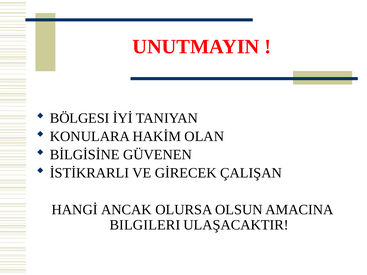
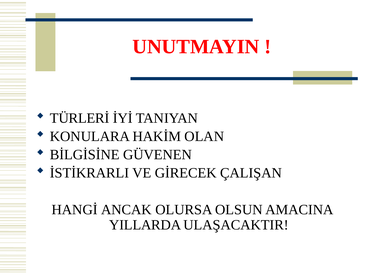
BÖLGESI: BÖLGESI -> TÜRLERİ
BILGILERI: BILGILERI -> YILLARDA
